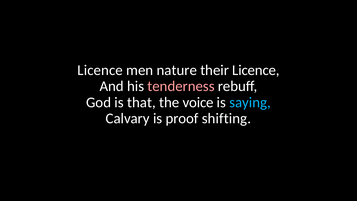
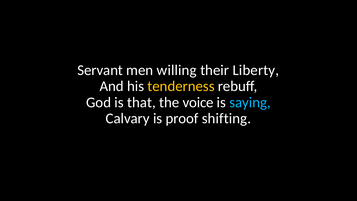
Licence at (100, 70): Licence -> Servant
nature: nature -> willing
their Licence: Licence -> Liberty
tenderness colour: pink -> yellow
